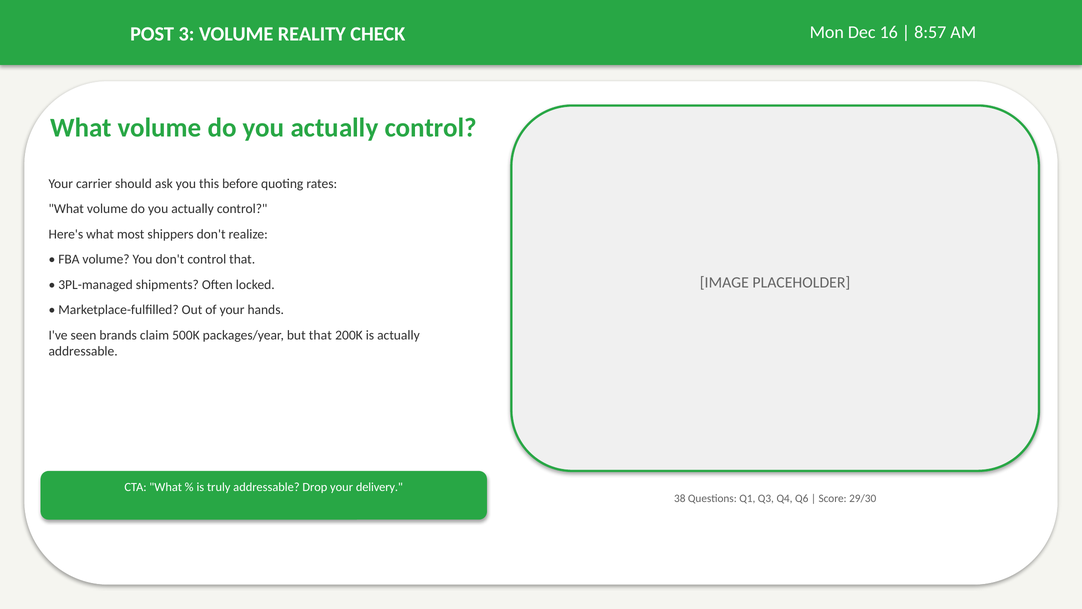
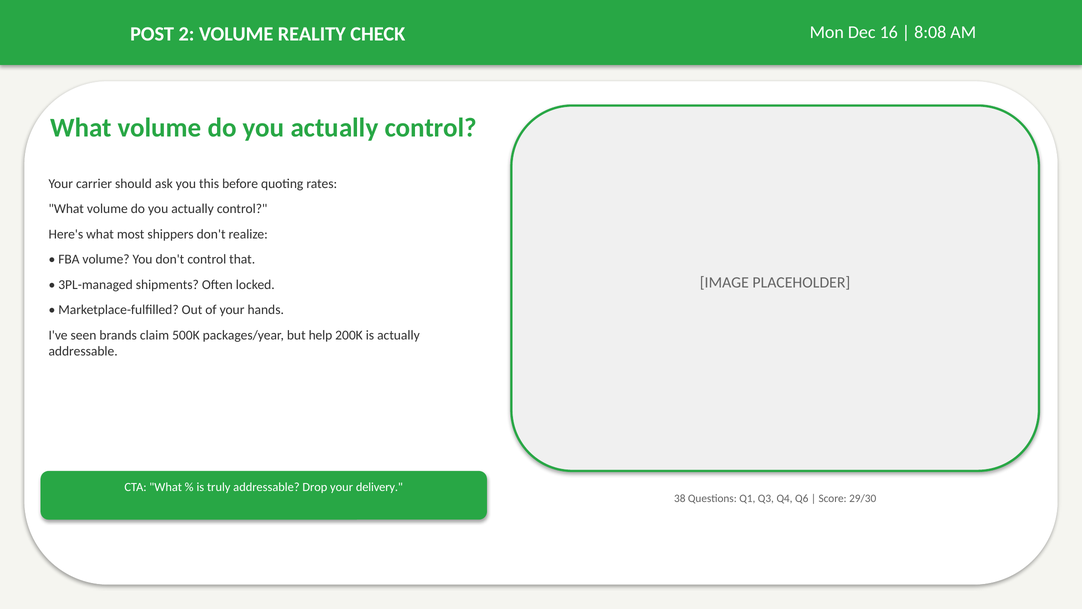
3: 3 -> 2
8:57: 8:57 -> 8:08
but that: that -> help
